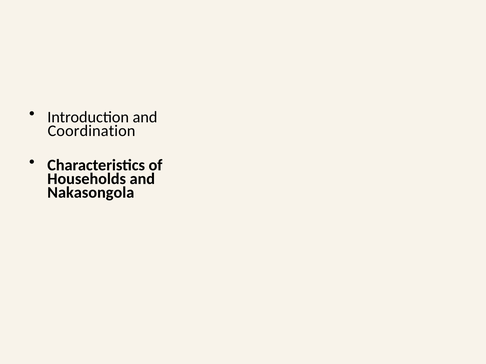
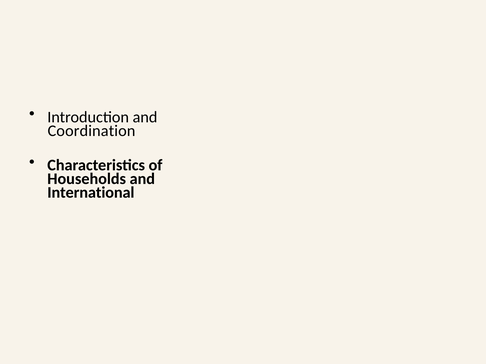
Nakasongola: Nakasongola -> International
